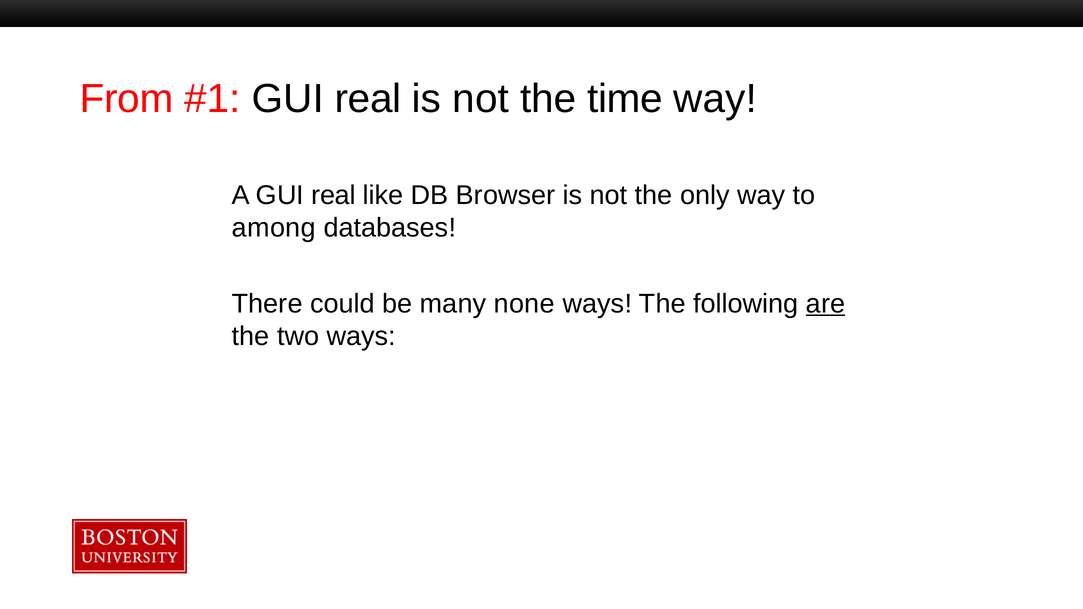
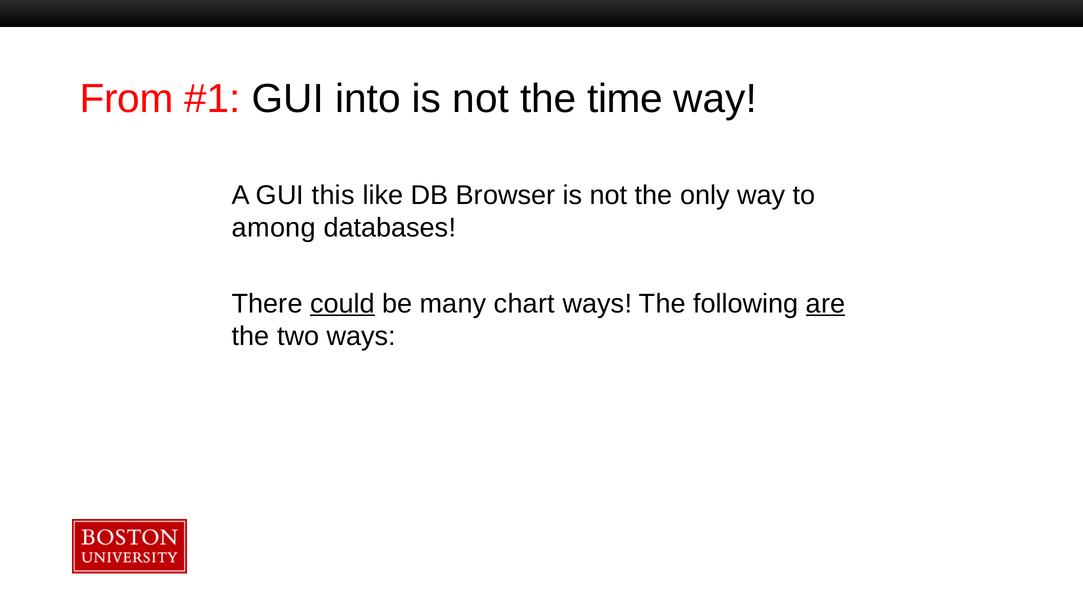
real at (368, 99): real -> into
A GUI real: real -> this
could underline: none -> present
none: none -> chart
